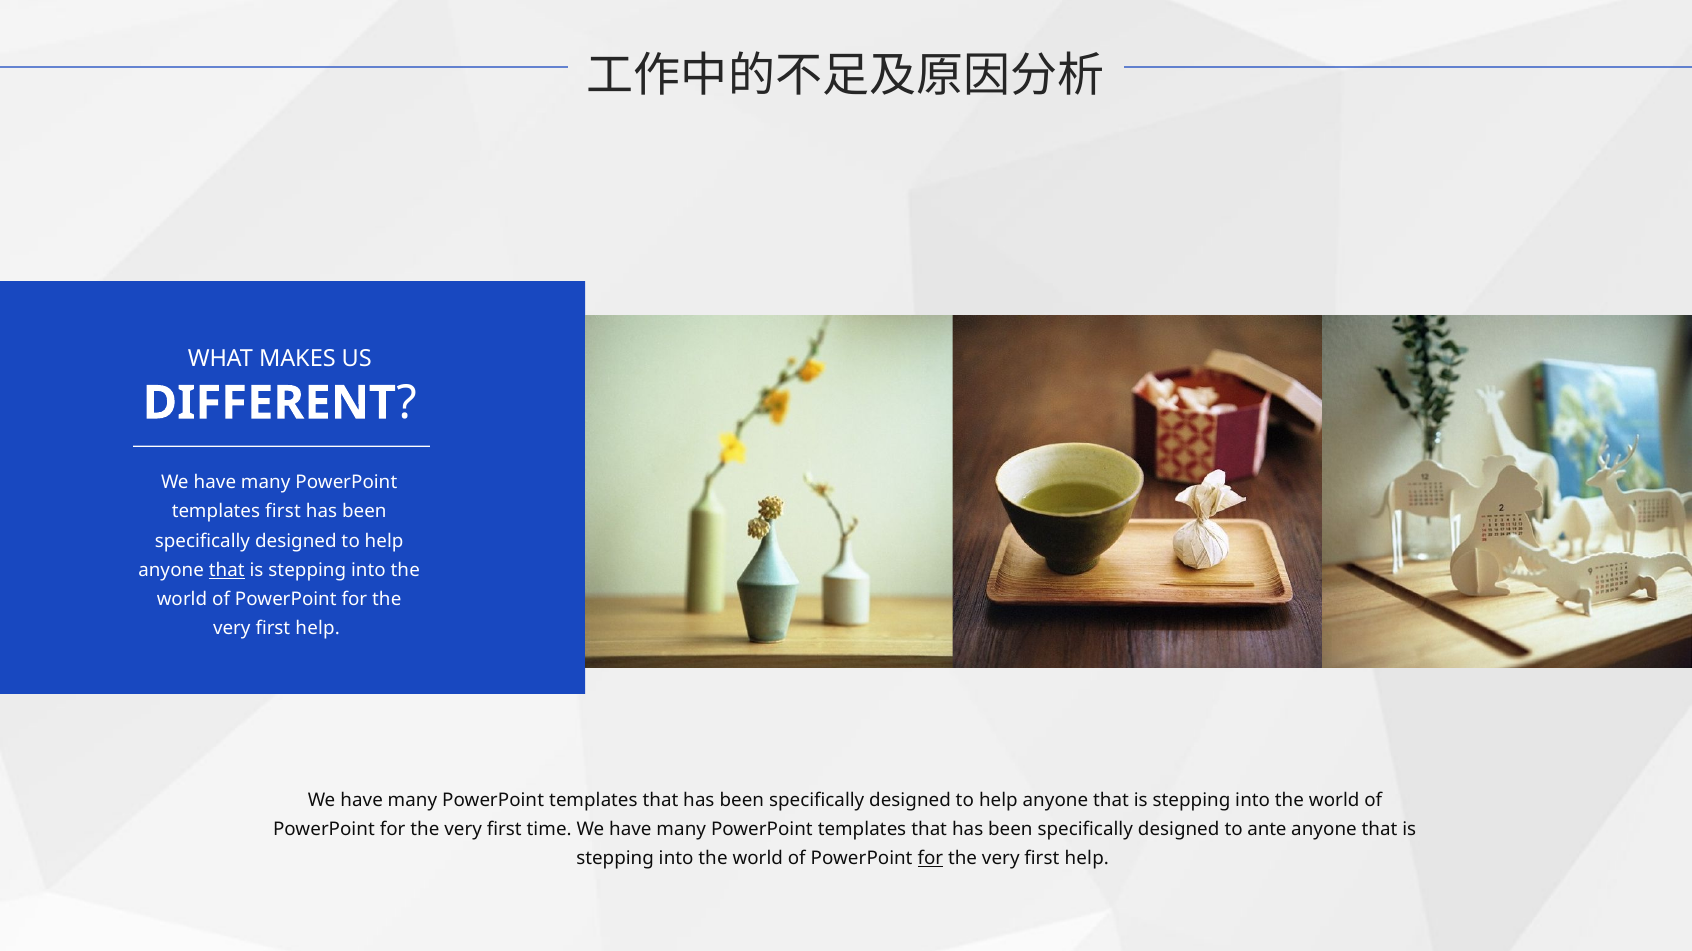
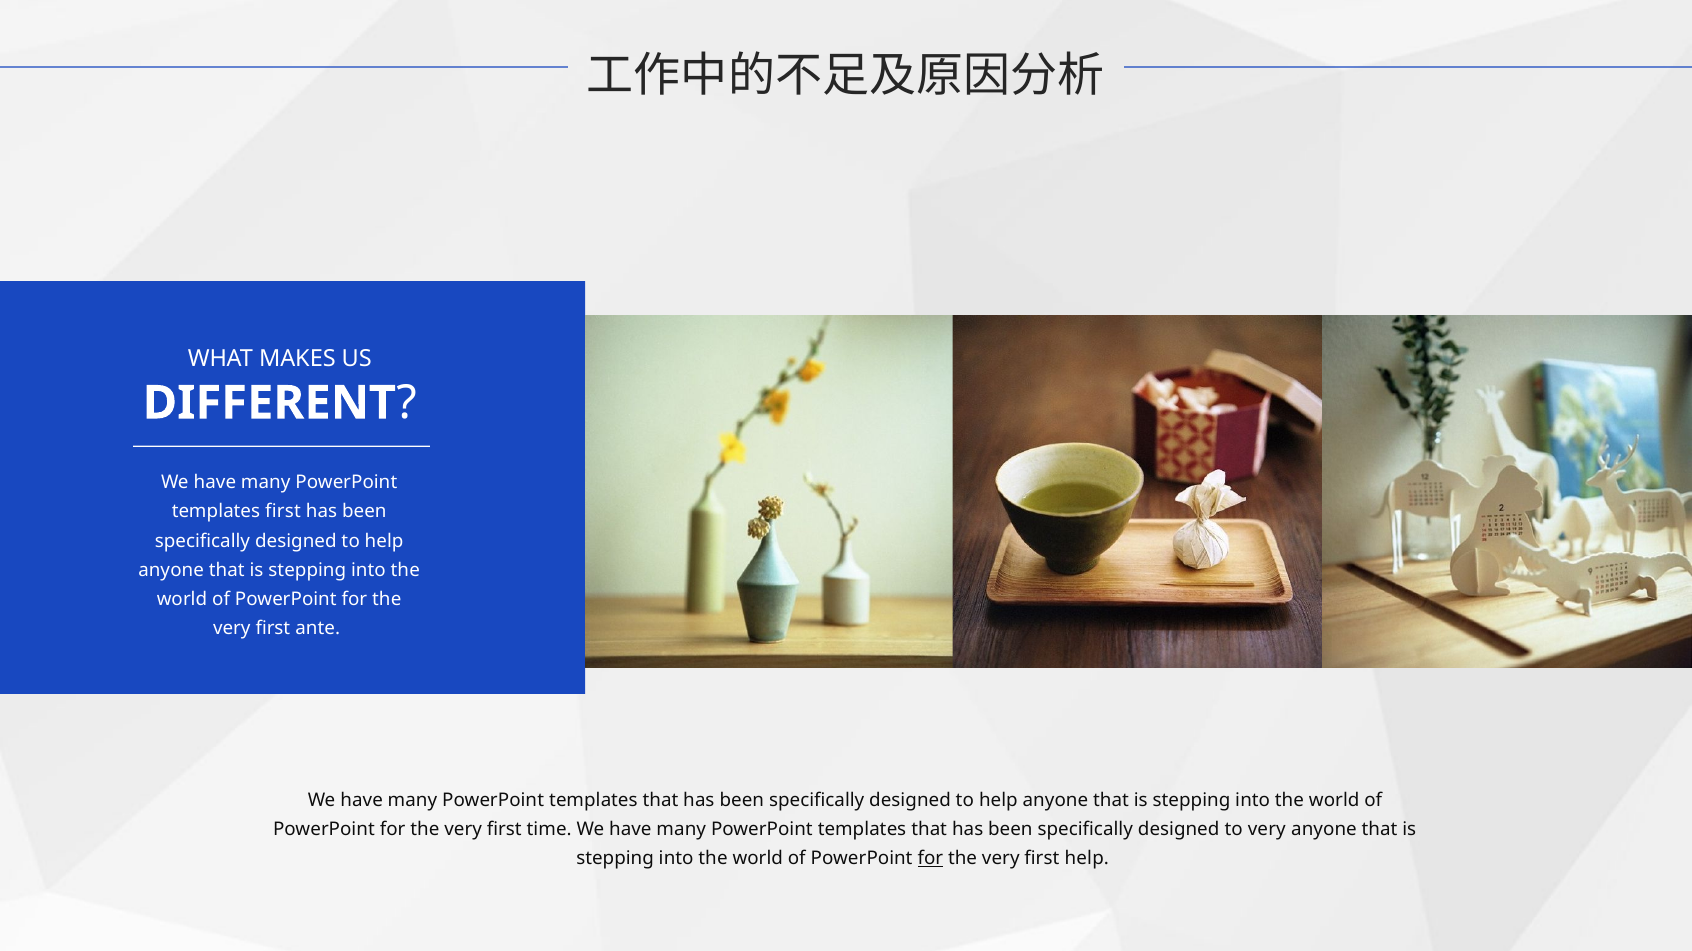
that at (227, 570) underline: present -> none
help at (318, 629): help -> ante
to ante: ante -> very
